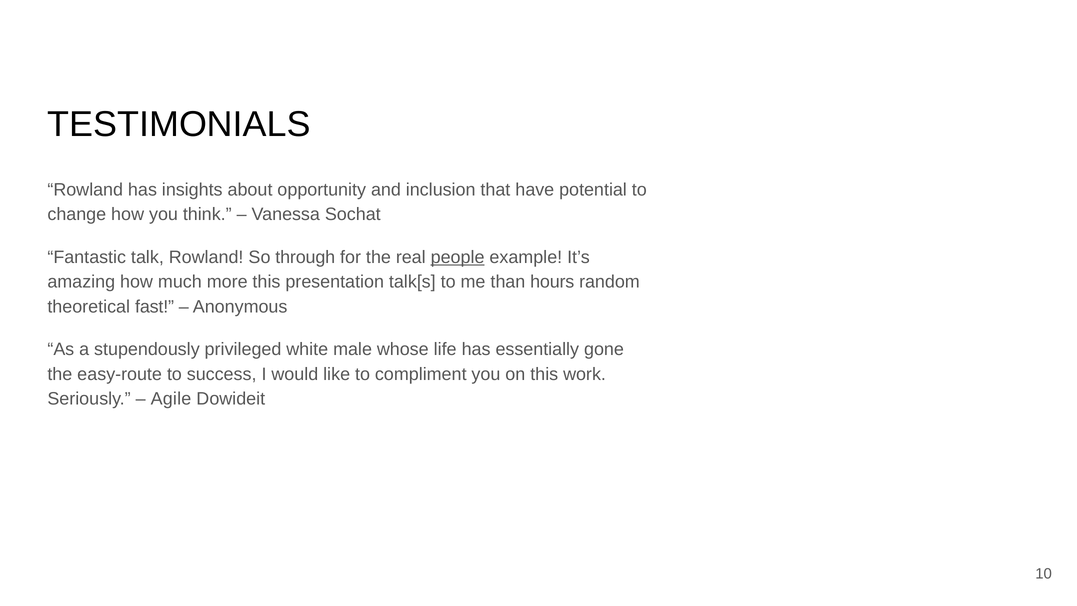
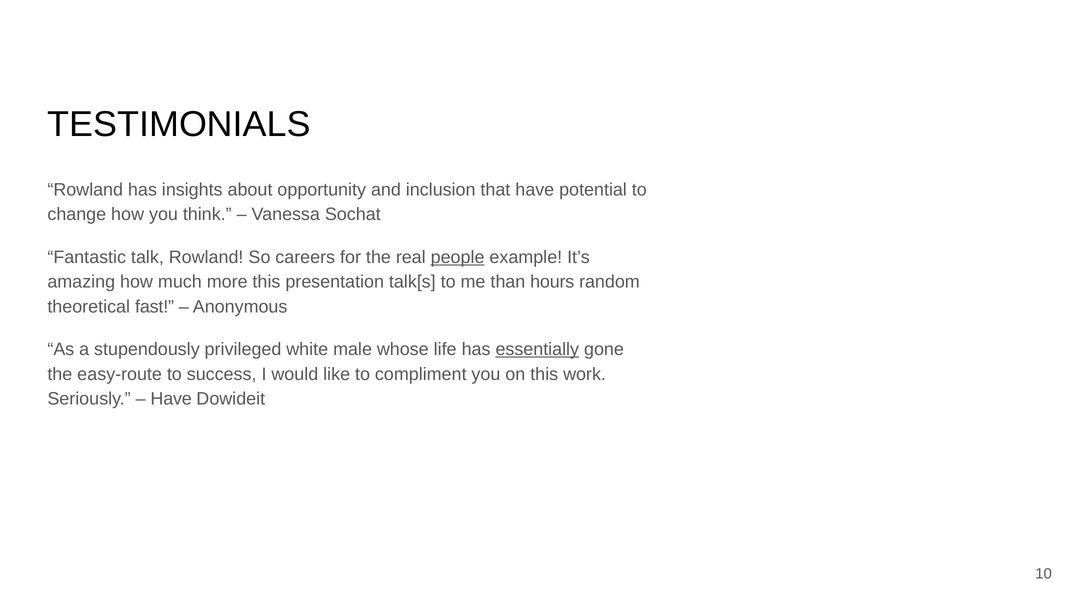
through: through -> careers
essentially underline: none -> present
Agile at (171, 399): Agile -> Have
